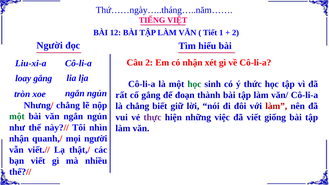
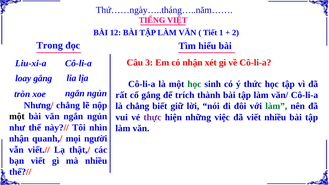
Người at (50, 45): Người -> Trong
Câu 2: 2 -> 3
đoạn: đoạn -> trích
làm at (276, 106) colour: red -> green
một at (17, 116) colour: green -> black
viết giống: giống -> nhiều
